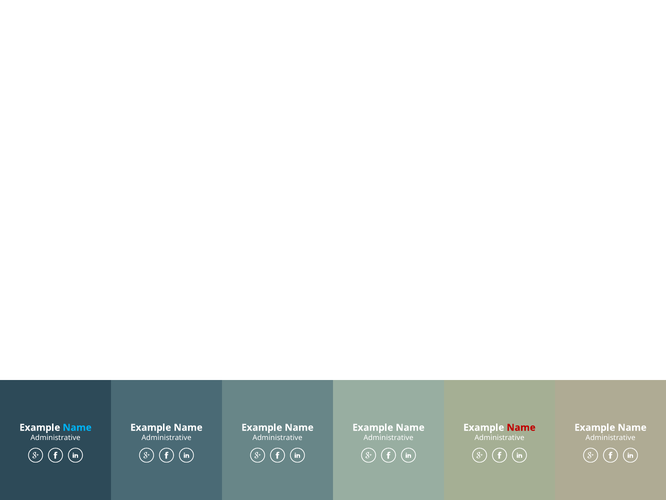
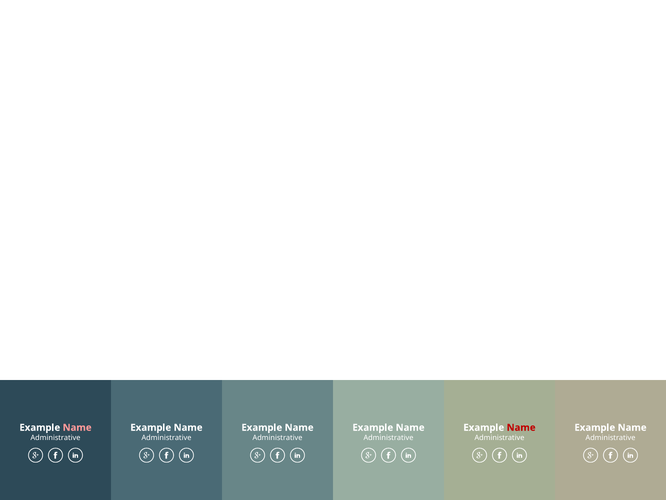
Name at (77, 427) colour: light blue -> pink
